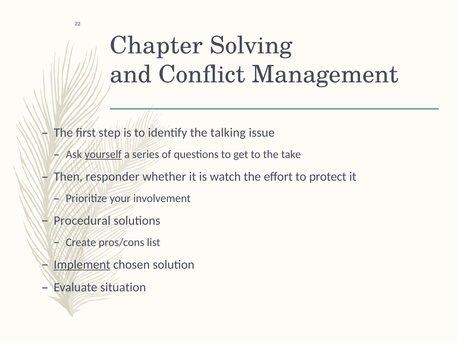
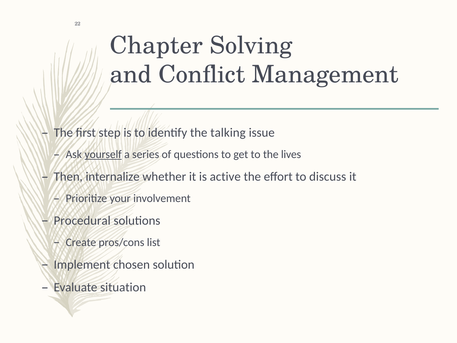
take: take -> lives
responder: responder -> internalize
watch: watch -> active
protect: protect -> discuss
Implement underline: present -> none
